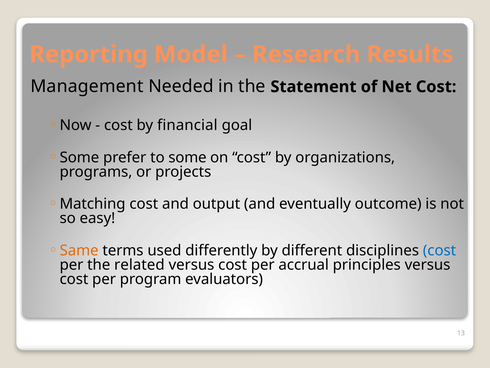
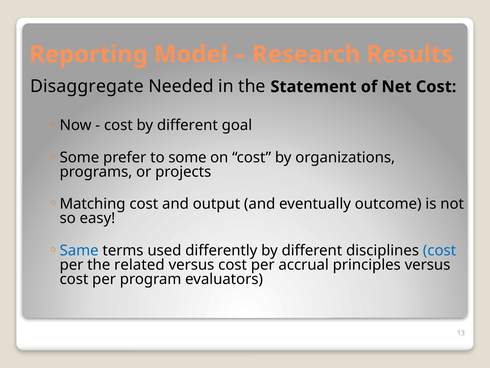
Management: Management -> Disaggregate
cost by financial: financial -> different
Same colour: orange -> blue
